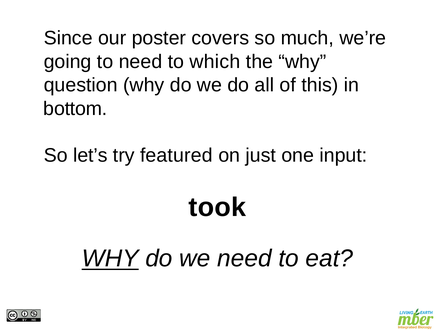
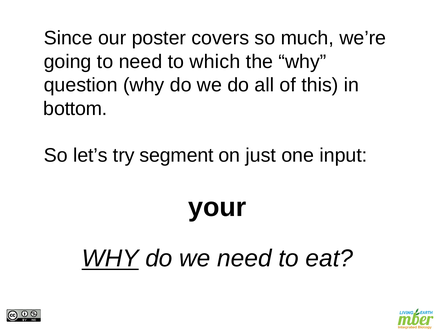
featured: featured -> segment
took: took -> your
